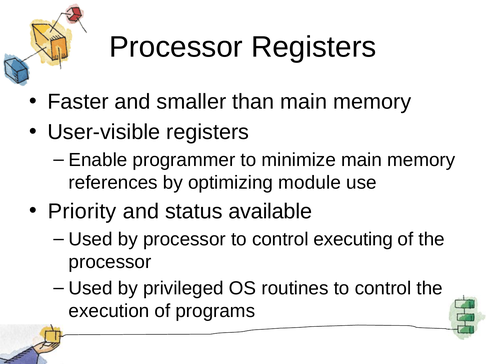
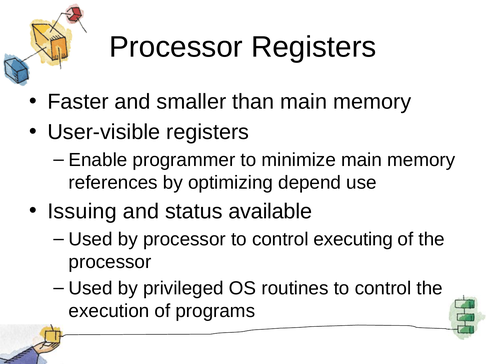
module: module -> depend
Priority: Priority -> Issuing
